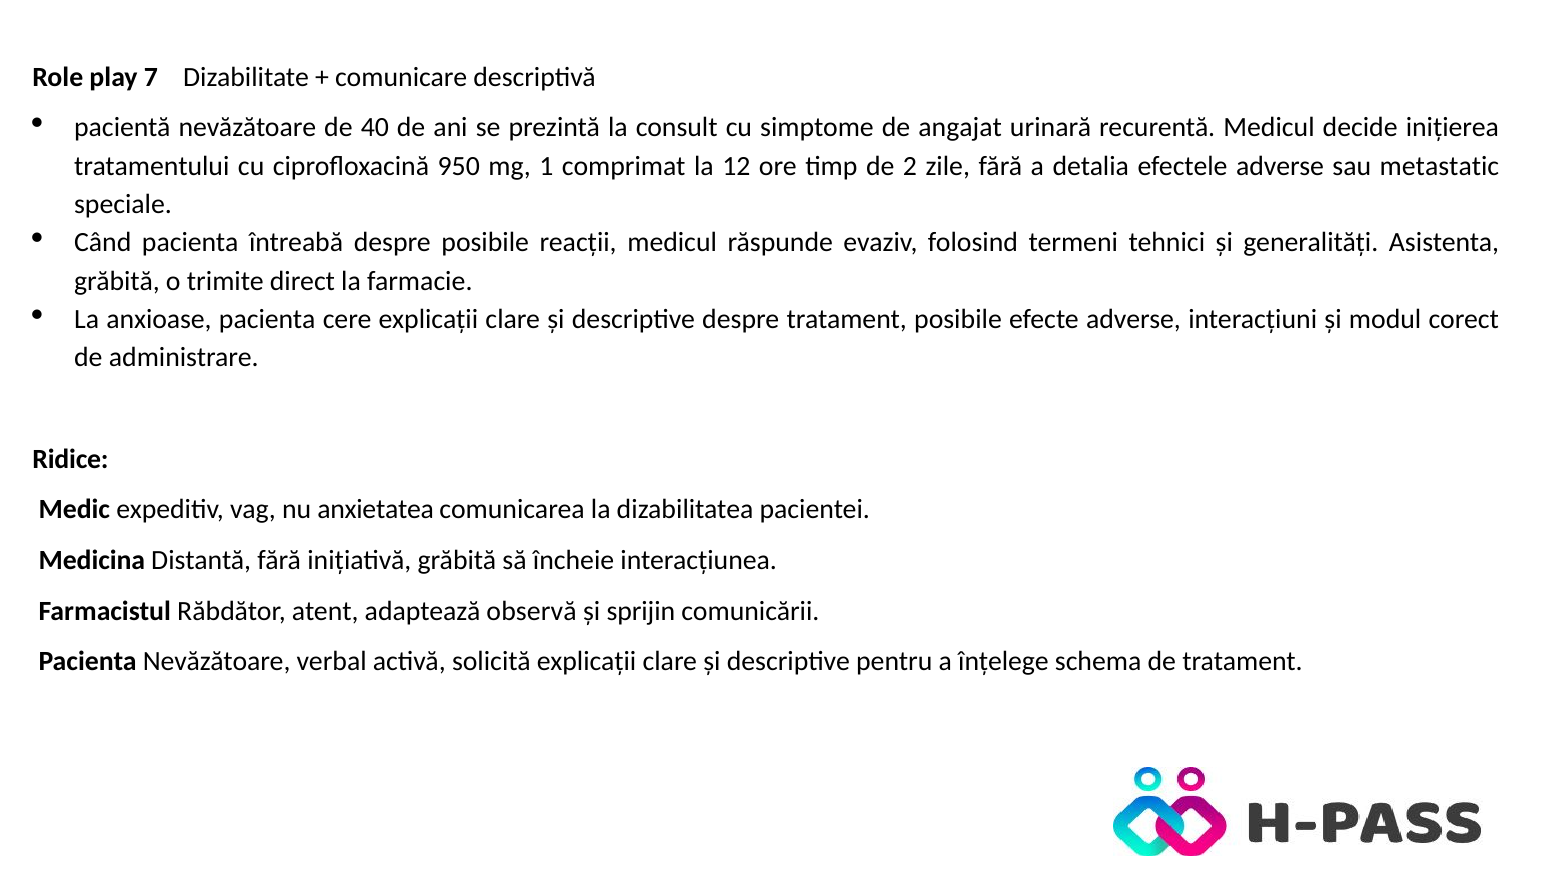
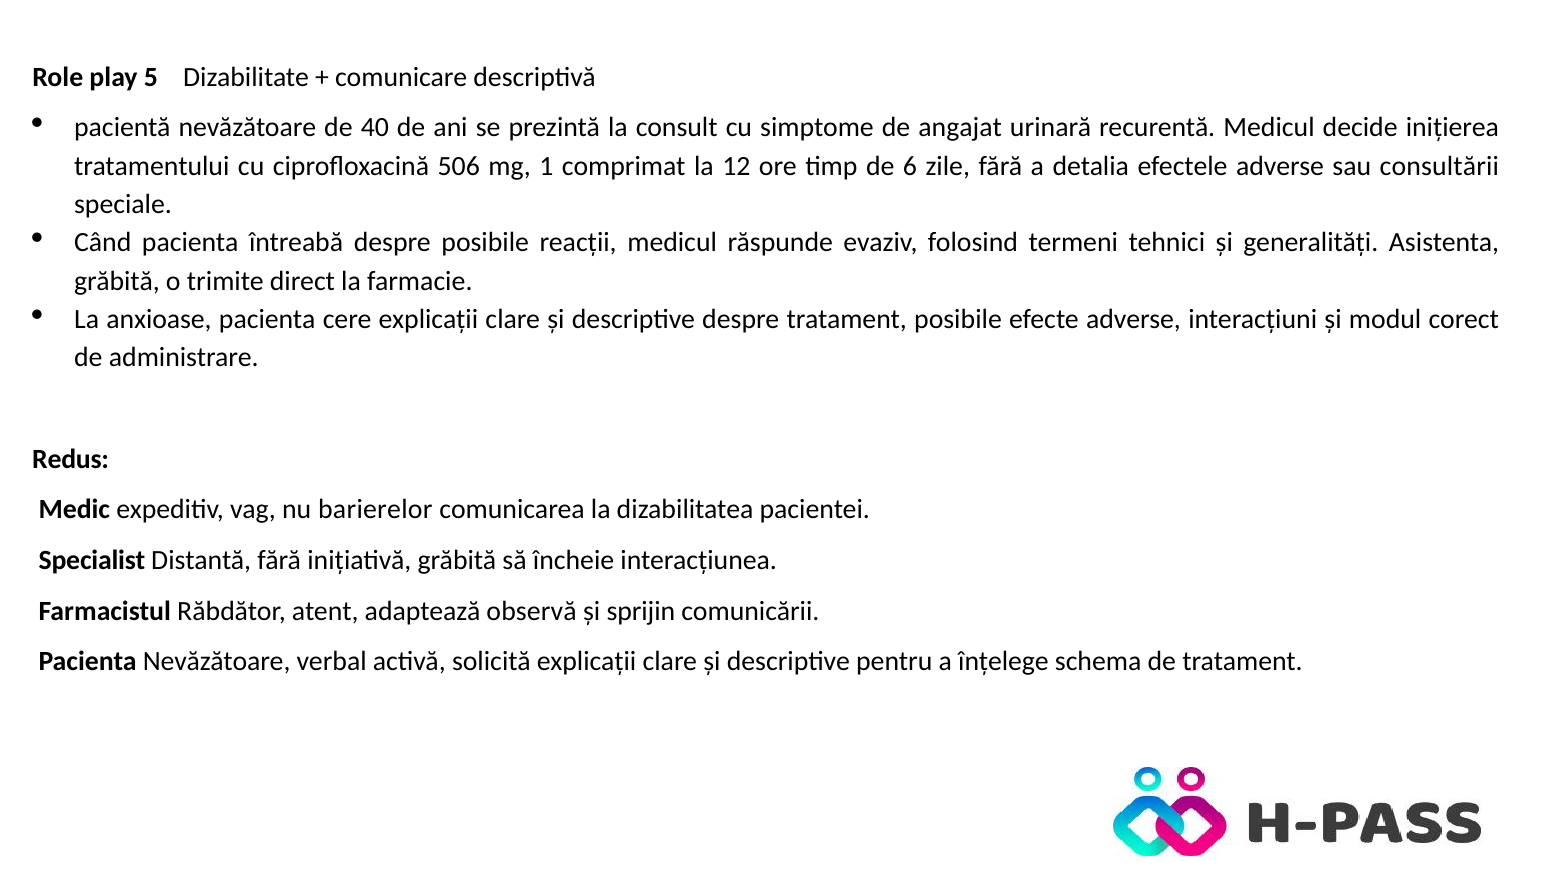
7: 7 -> 5
950: 950 -> 506
2: 2 -> 6
metastatic: metastatic -> consultării
Ridice: Ridice -> Redus
anxietatea: anxietatea -> barierelor
Medicina: Medicina -> Specialist
